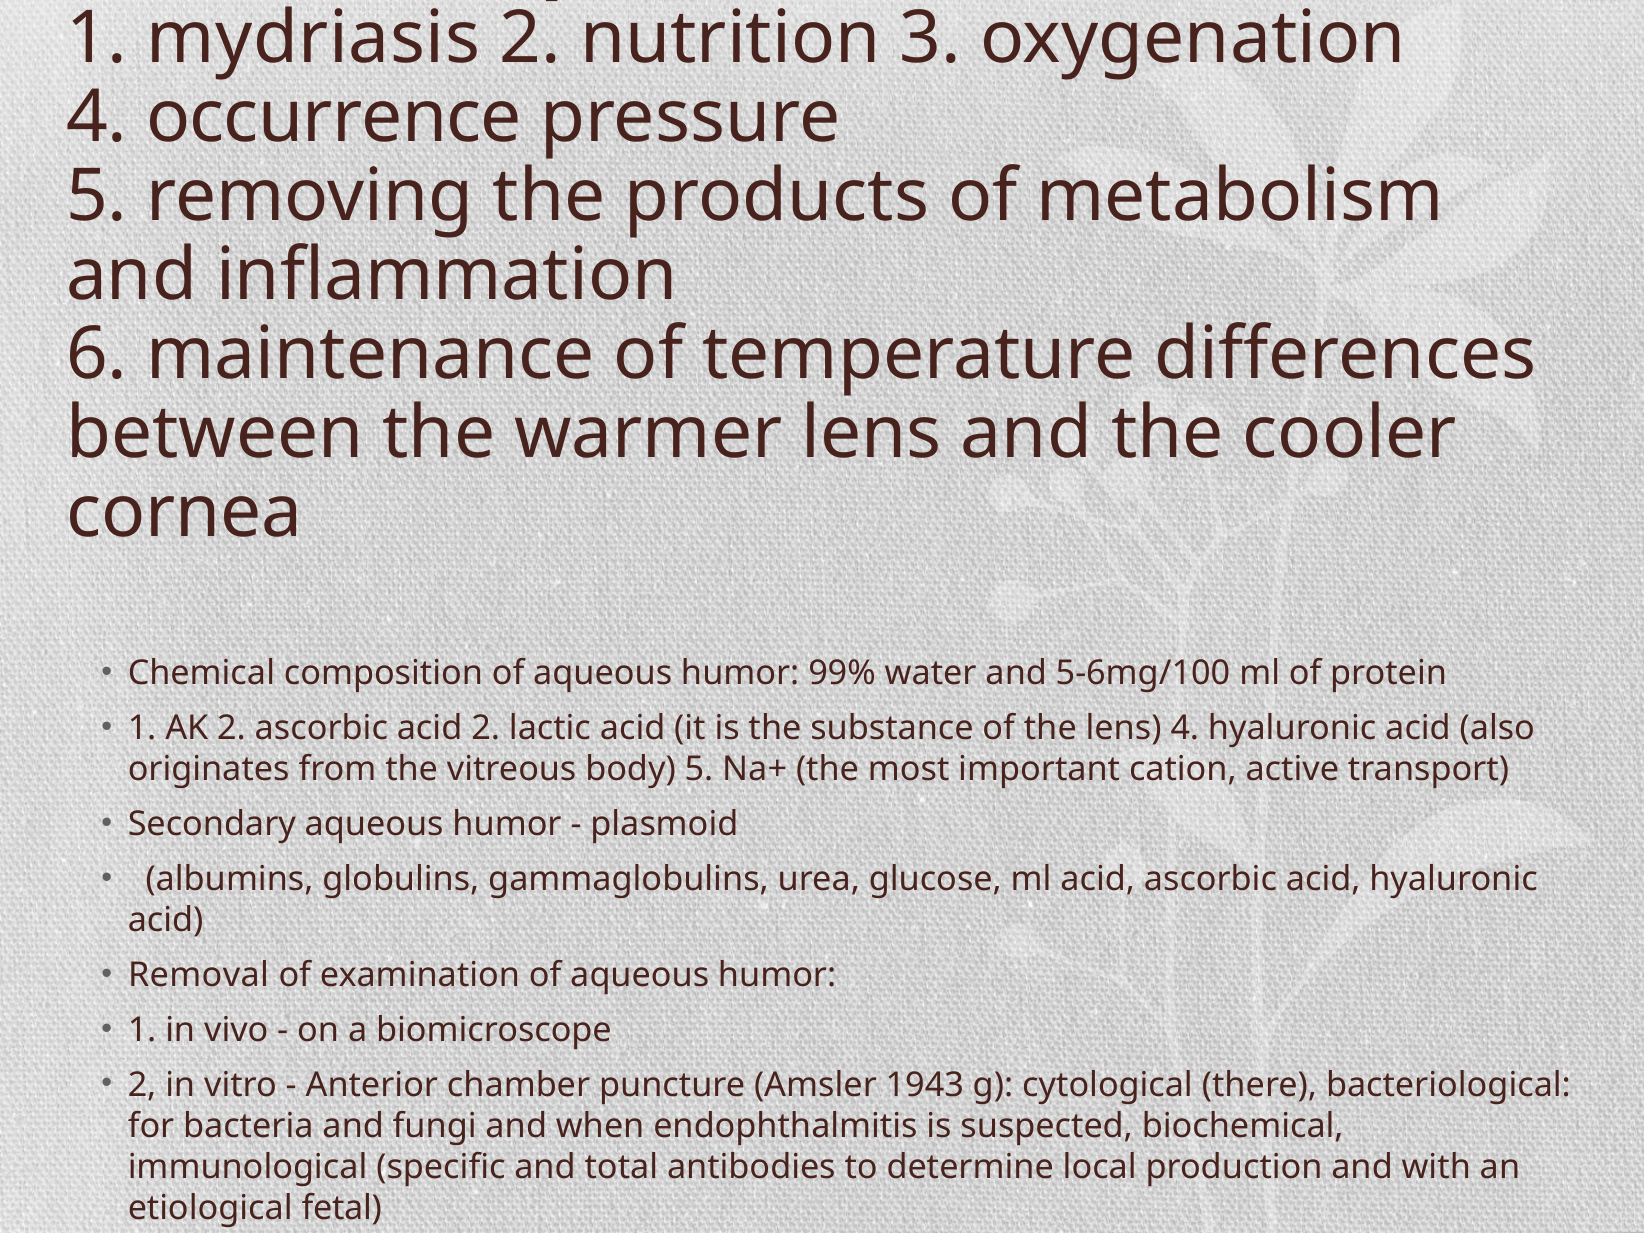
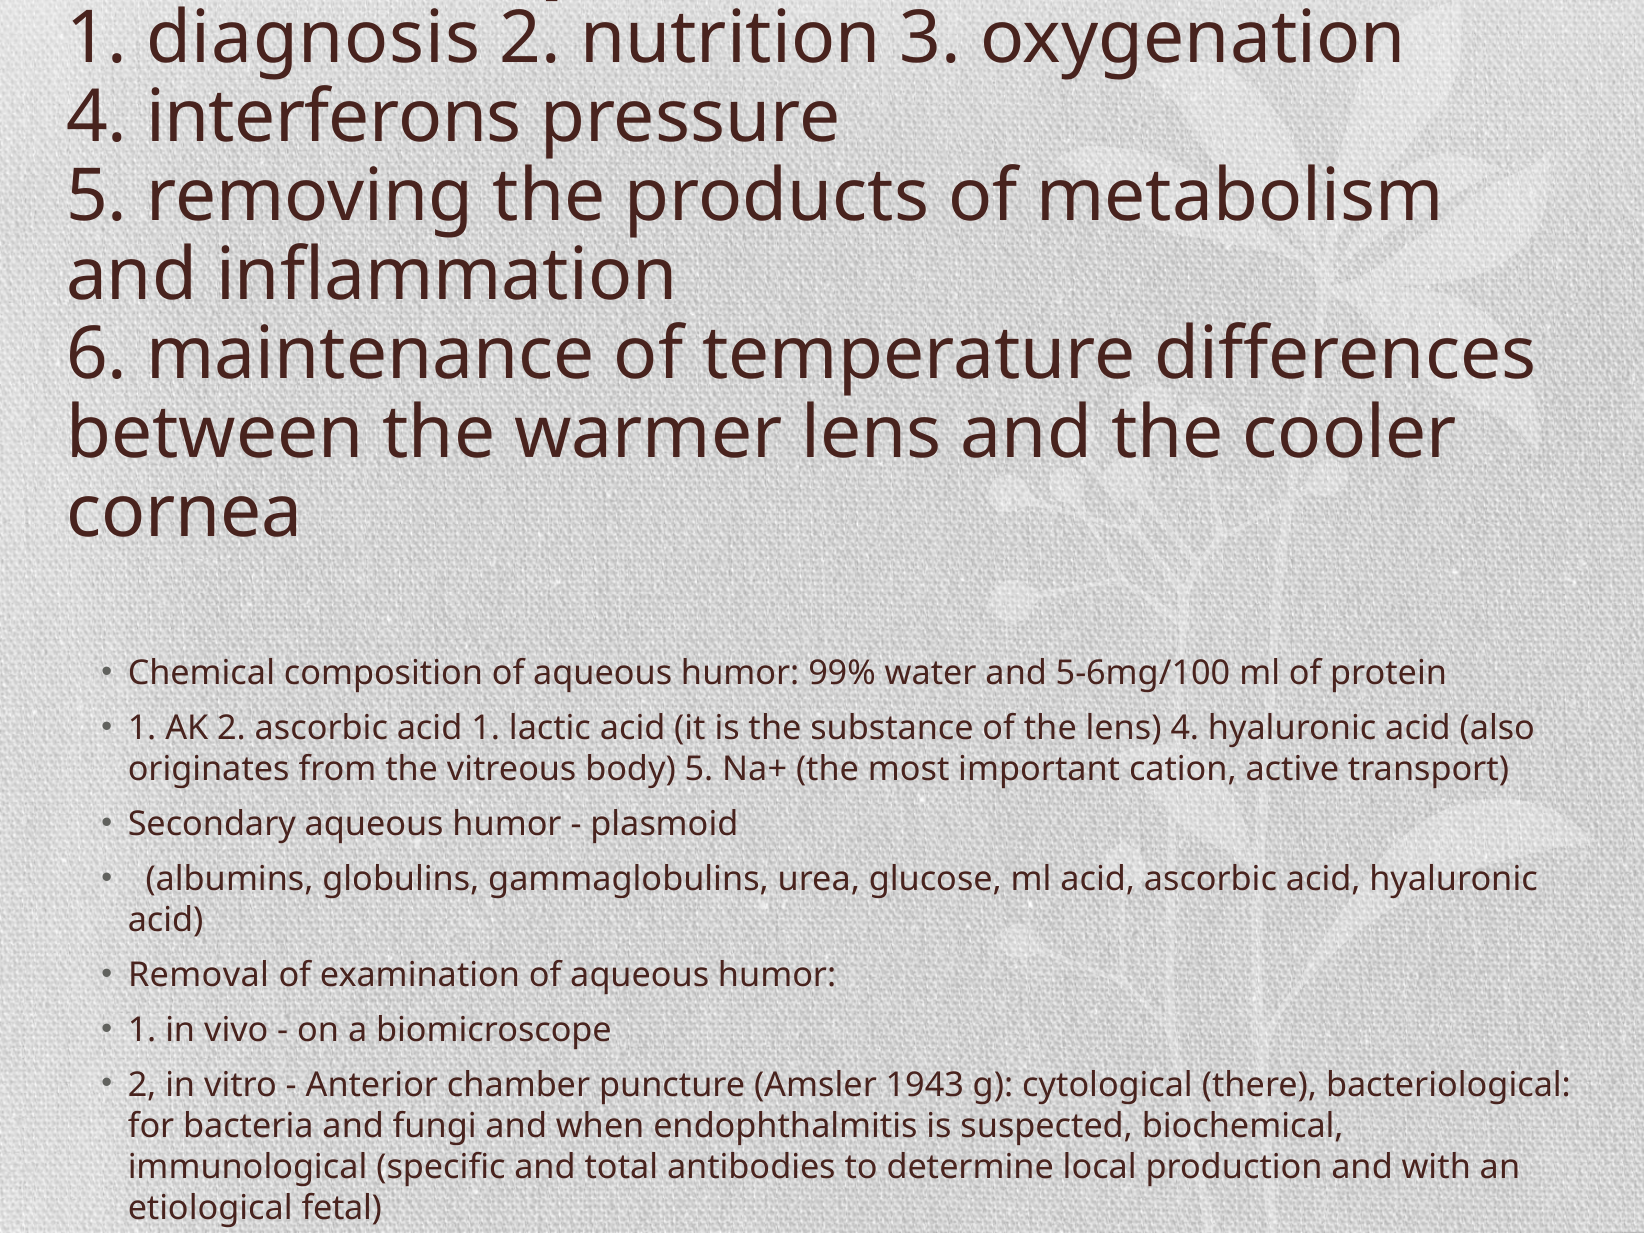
mydriasis: mydriasis -> diagnosis
occurrence: occurrence -> interferons
acid 2: 2 -> 1
